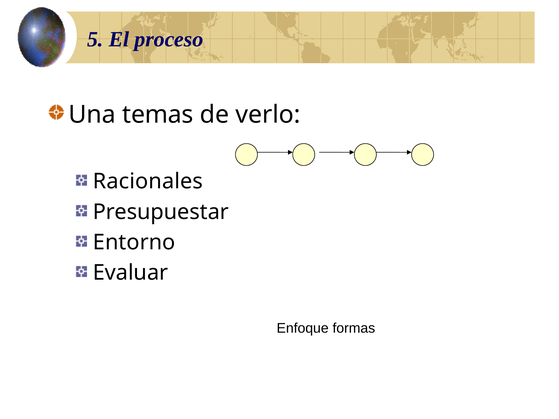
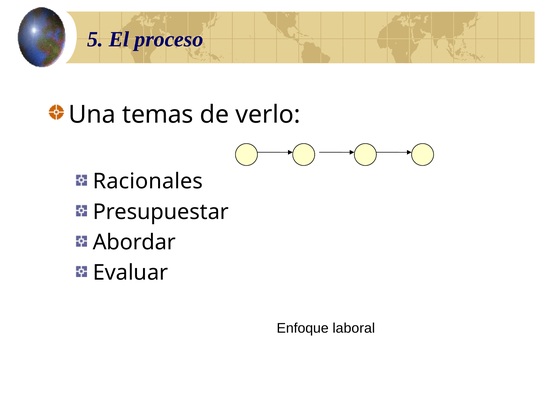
Entorno: Entorno -> Abordar
formas: formas -> laboral
